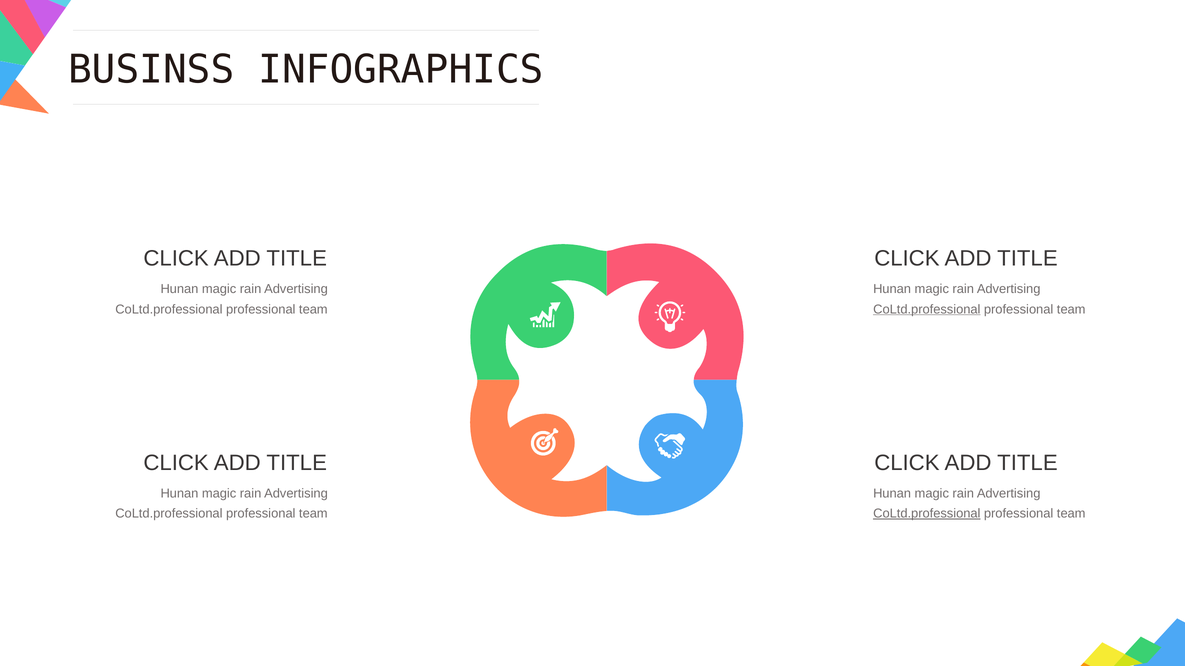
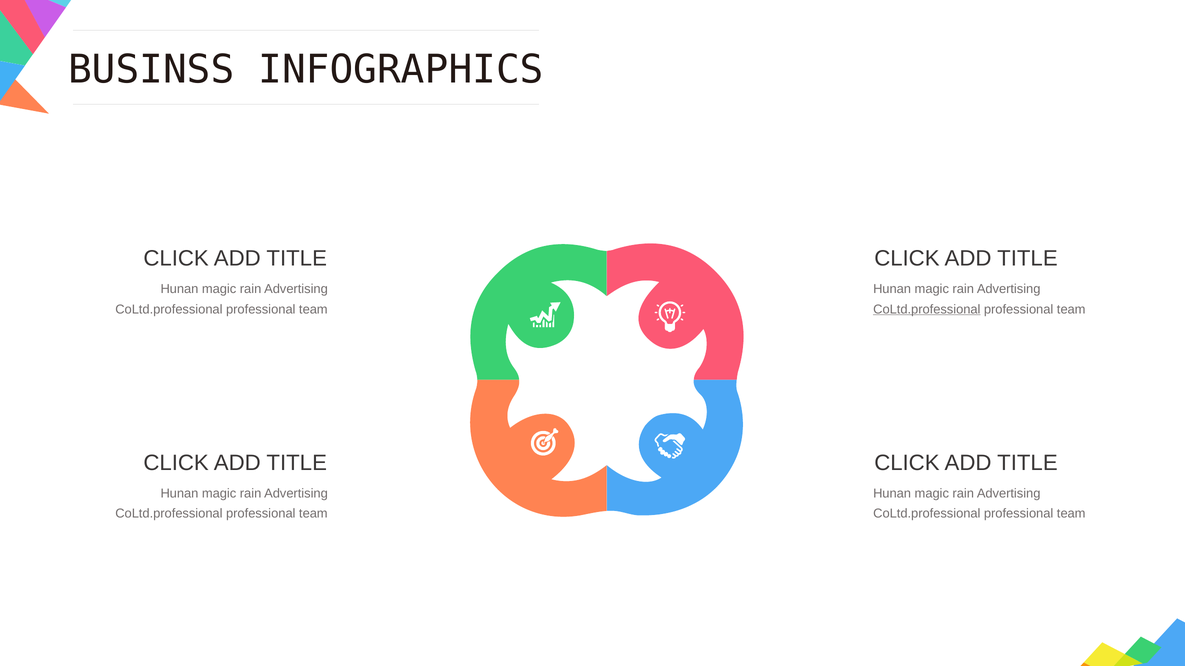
CoLtd.professional at (927, 514) underline: present -> none
